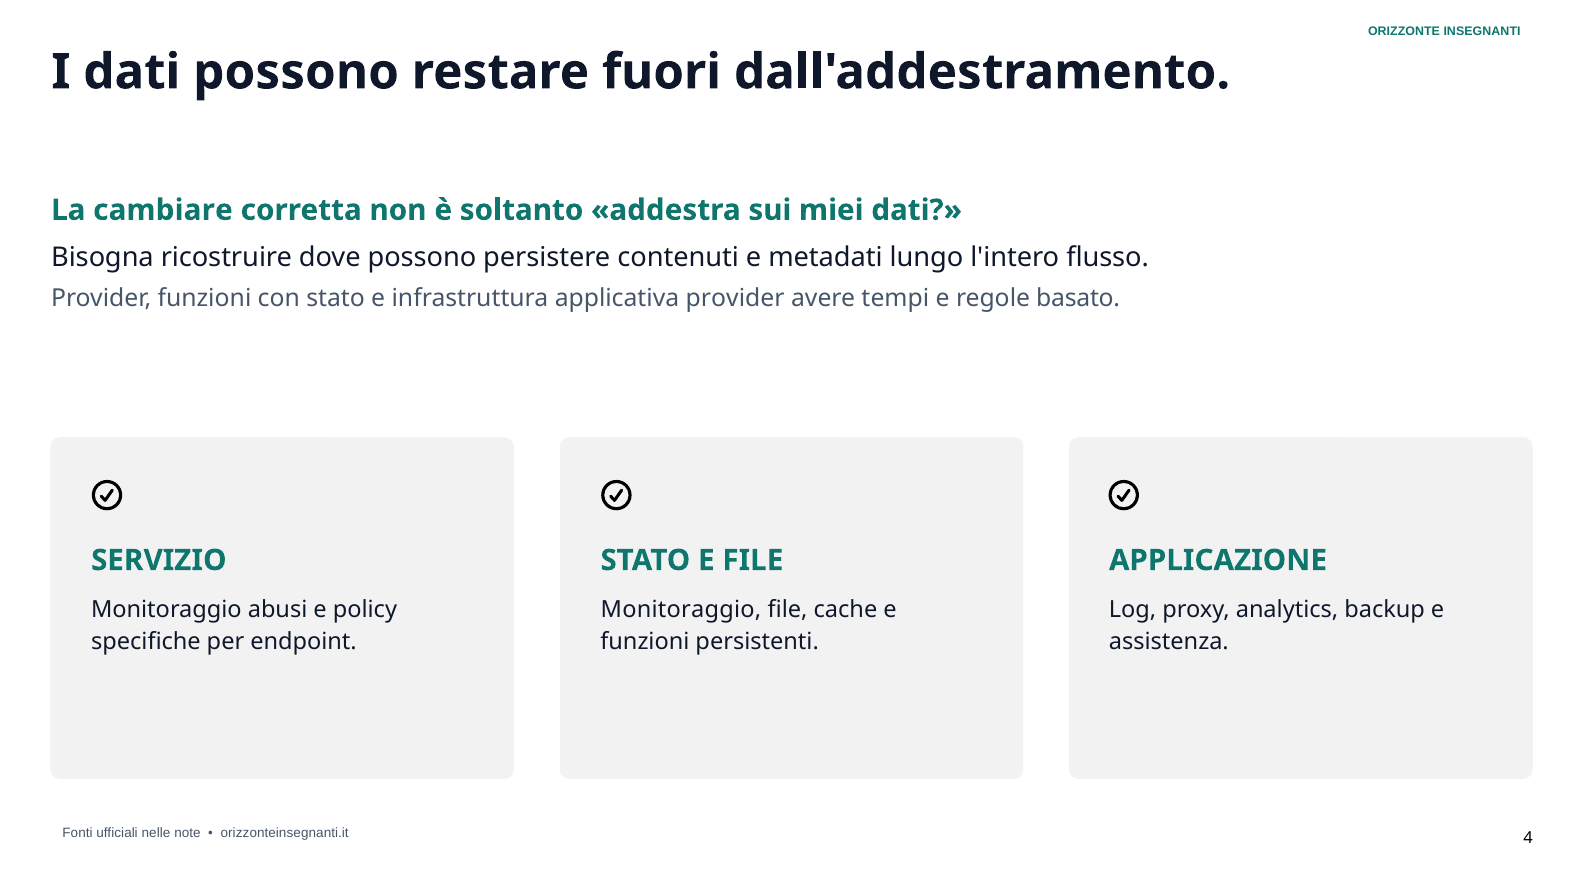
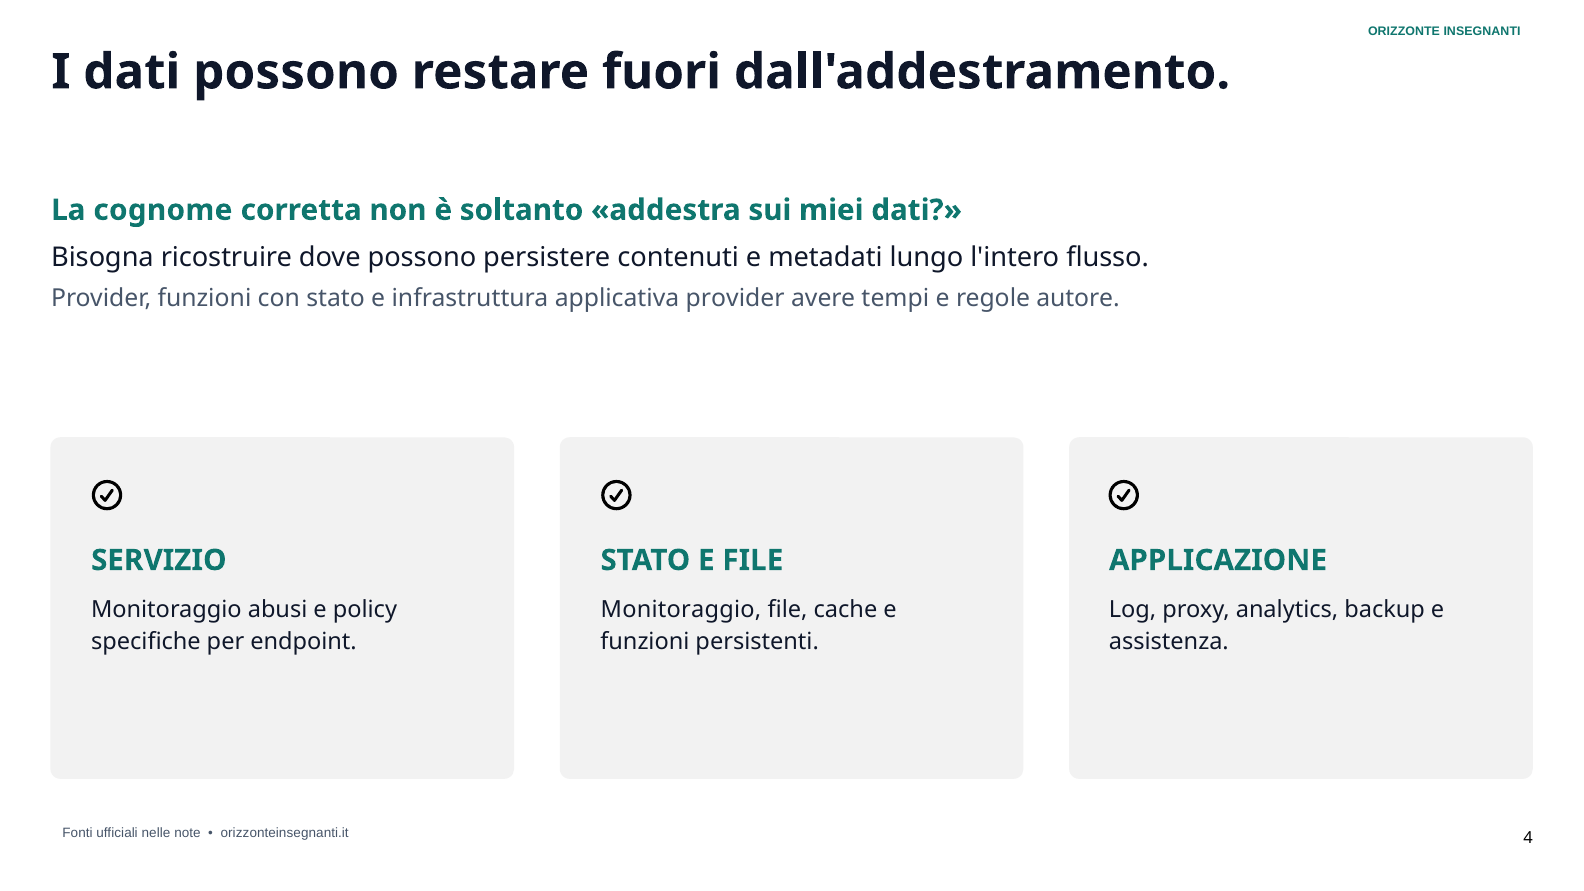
cambiare: cambiare -> cognome
basato: basato -> autore
